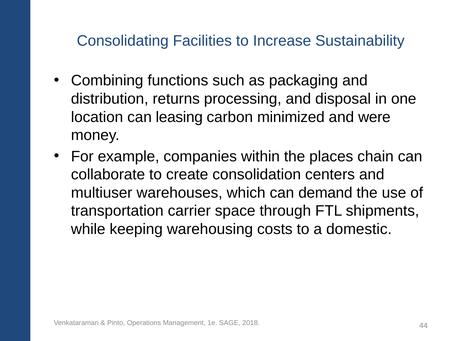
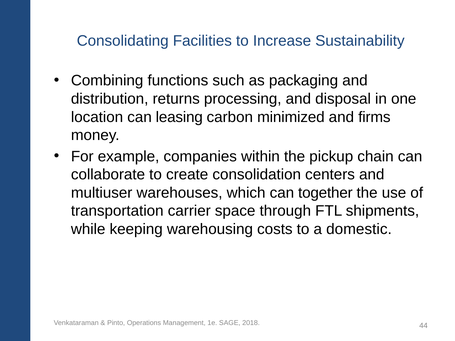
were: were -> firms
places: places -> pickup
demand: demand -> together
